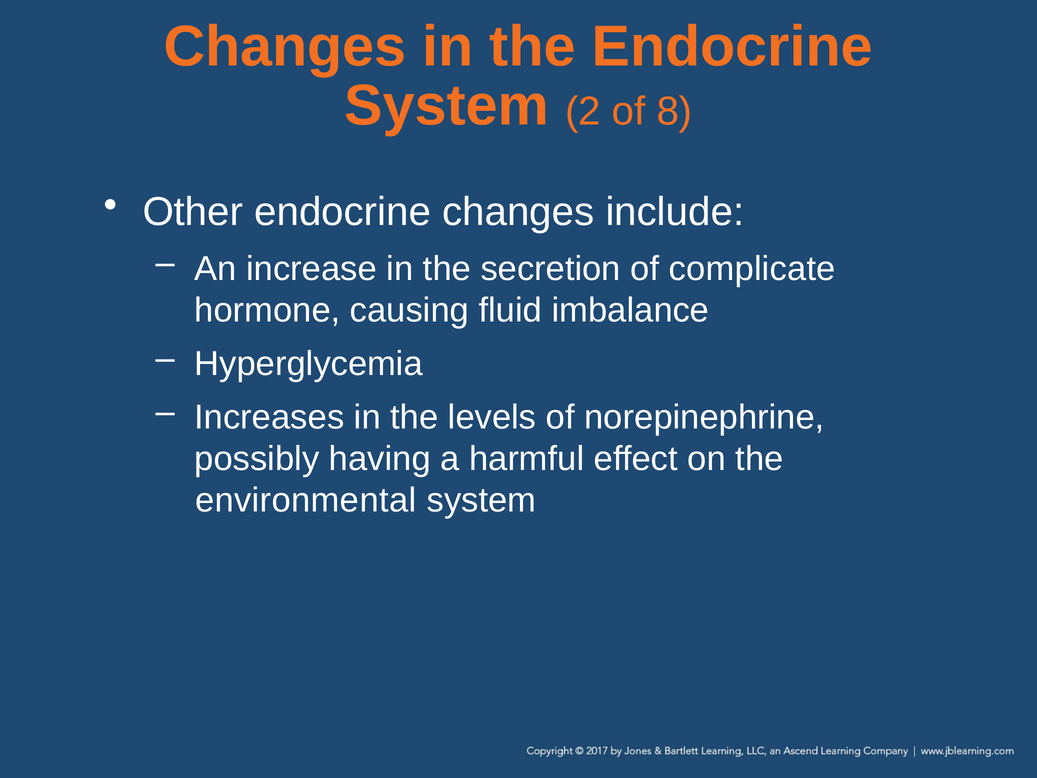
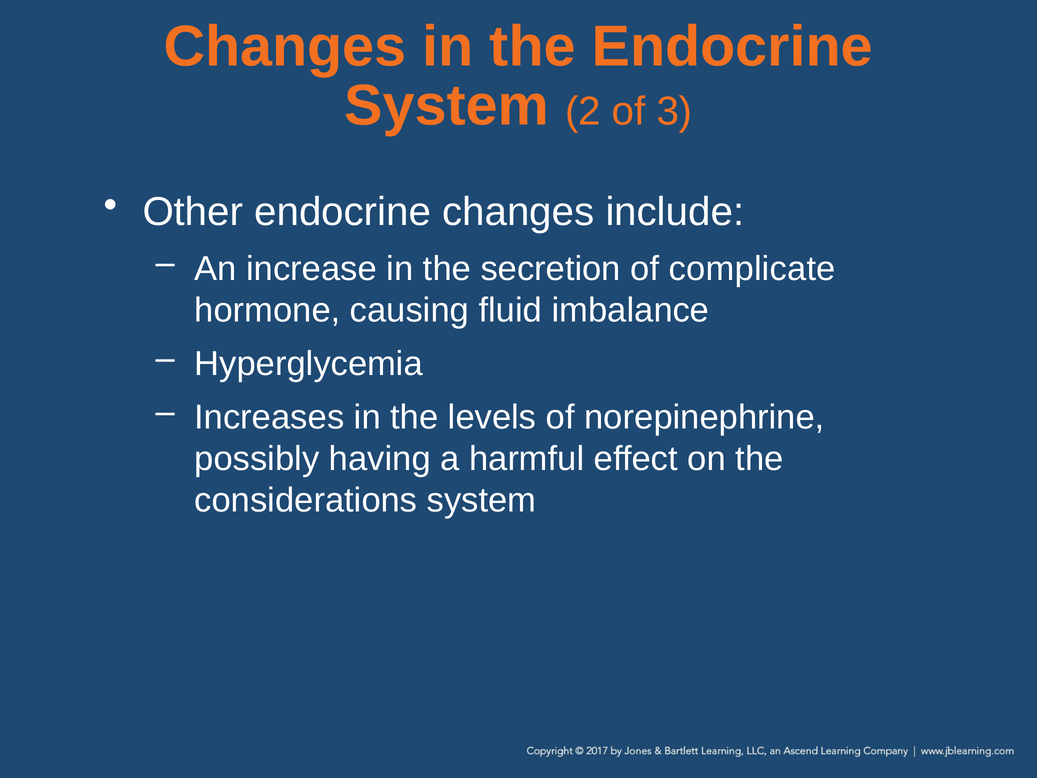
8: 8 -> 3
environmental: environmental -> considerations
